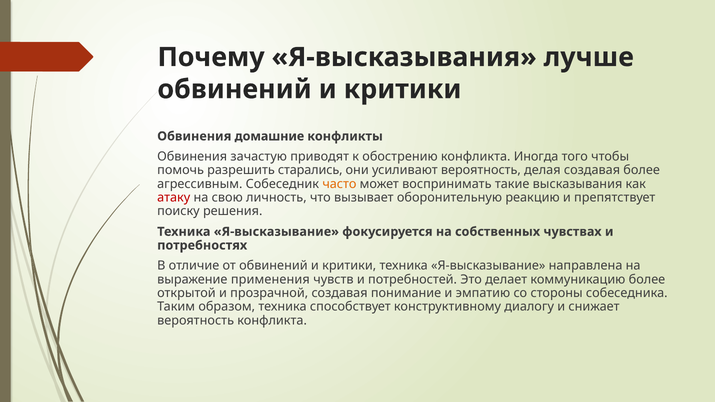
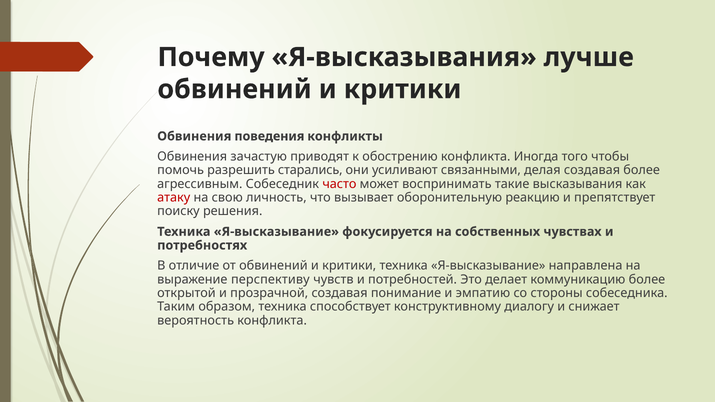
домашние: домашние -> поведения
усиливают вероятность: вероятность -> связанными
часто colour: orange -> red
применения: применения -> перспективу
